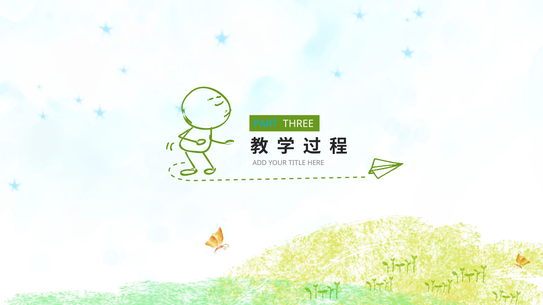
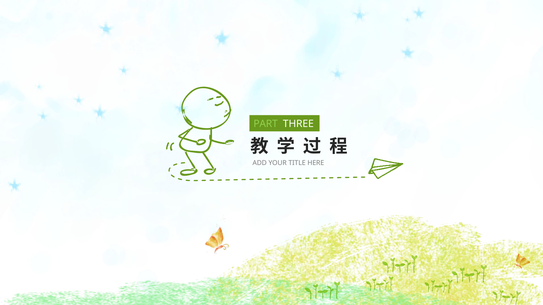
PART colour: light blue -> light green
